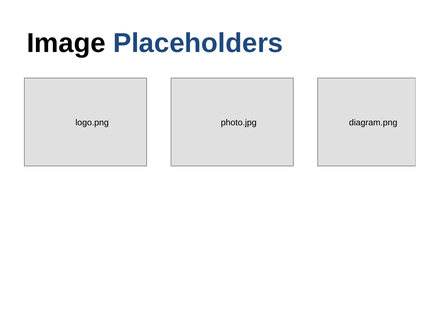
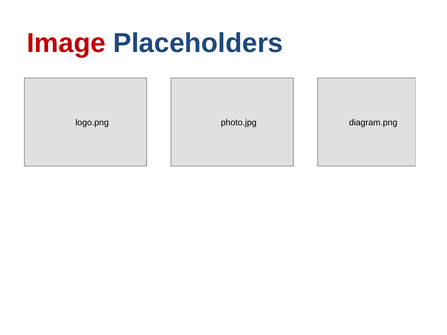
Image colour: black -> red
